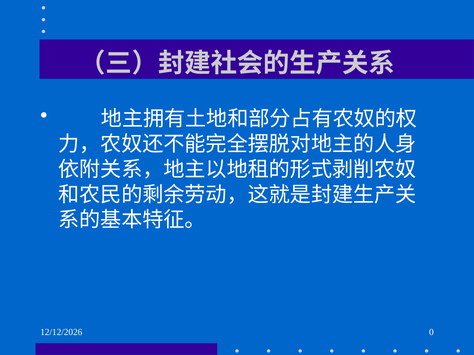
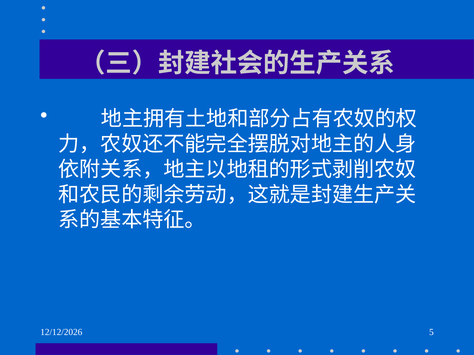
0: 0 -> 5
